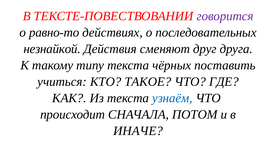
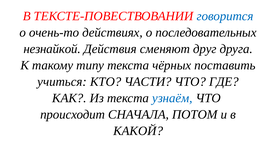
говорится colour: purple -> blue
равно-то: равно-то -> очень-то
ТАКОЕ: ТАКОЕ -> ЧАСТИ
ИНАЧЕ: ИНАЧЕ -> КАКОЙ
